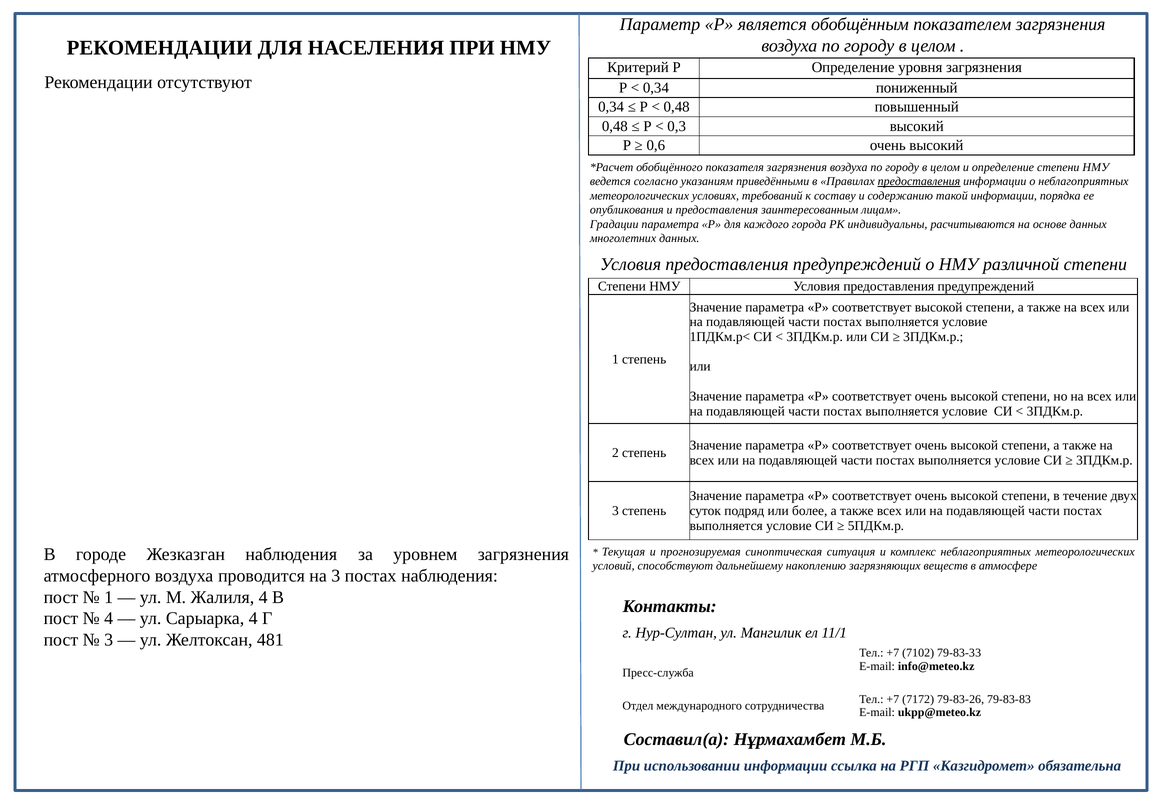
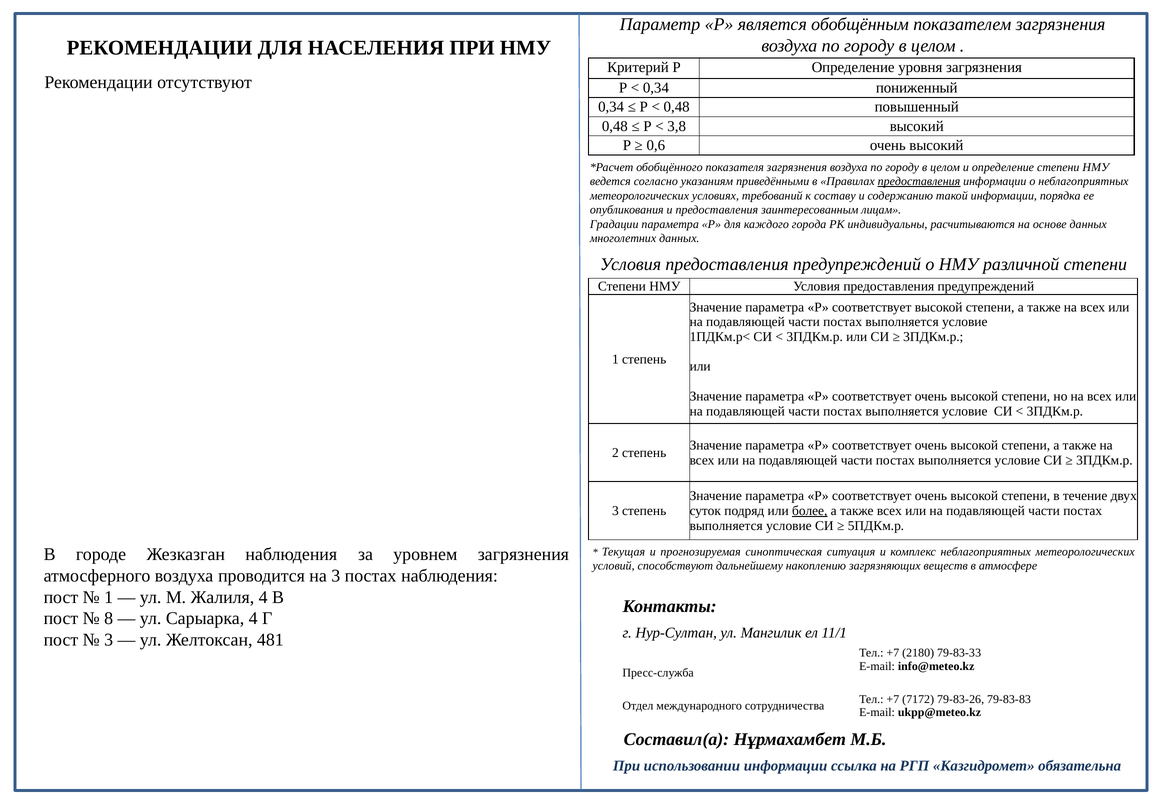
0,3: 0,3 -> 3,8
более underline: none -> present
4 at (109, 619): 4 -> 8
7102: 7102 -> 2180
